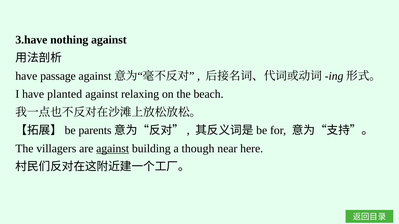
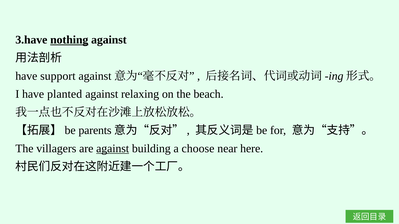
nothing underline: none -> present
passage: passage -> support
though: though -> choose
